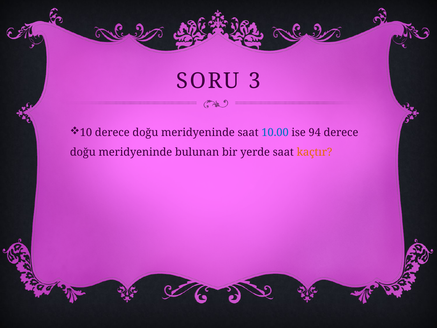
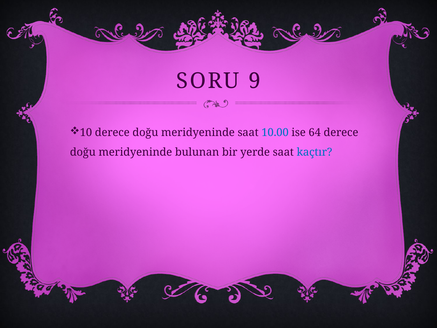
3: 3 -> 9
94: 94 -> 64
kaçtır colour: orange -> blue
